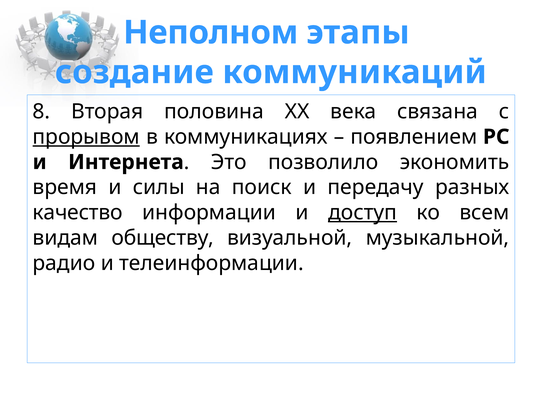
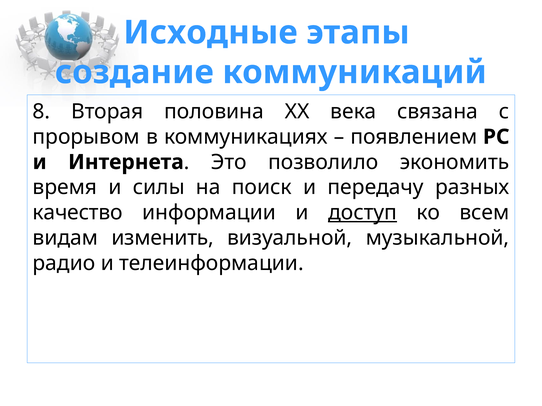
Неполном: Неполном -> Исходные
прорывом underline: present -> none
обществу: обществу -> изменить
